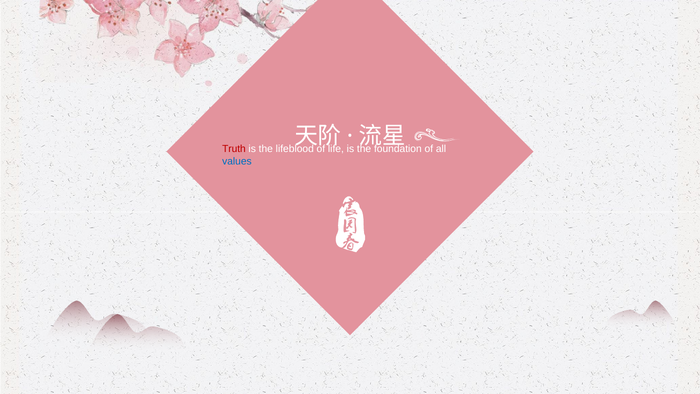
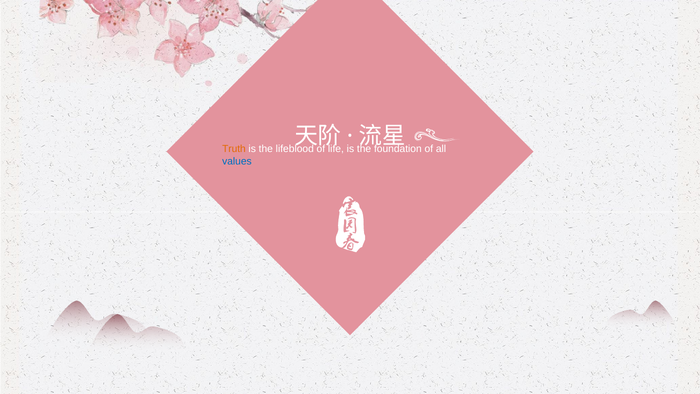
Truth colour: red -> orange
